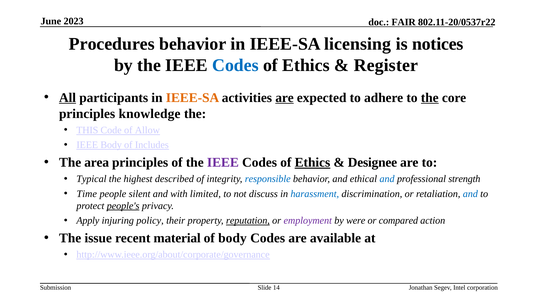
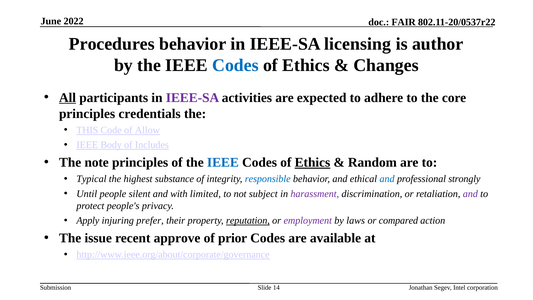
2023: 2023 -> 2022
notices: notices -> author
Register: Register -> Changes
IEEE-SA at (192, 98) colour: orange -> purple
are at (285, 98) underline: present -> none
the at (430, 98) underline: present -> none
knowledge: knowledge -> credentials
area: area -> note
IEEE at (223, 162) colour: purple -> blue
Designee: Designee -> Random
described: described -> substance
strength: strength -> strongly
Time: Time -> Until
discuss: discuss -> subject
harassment colour: blue -> purple
and at (470, 194) colour: blue -> purple
people's underline: present -> none
policy: policy -> prefer
were: were -> laws
material: material -> approve
of body: body -> prior
